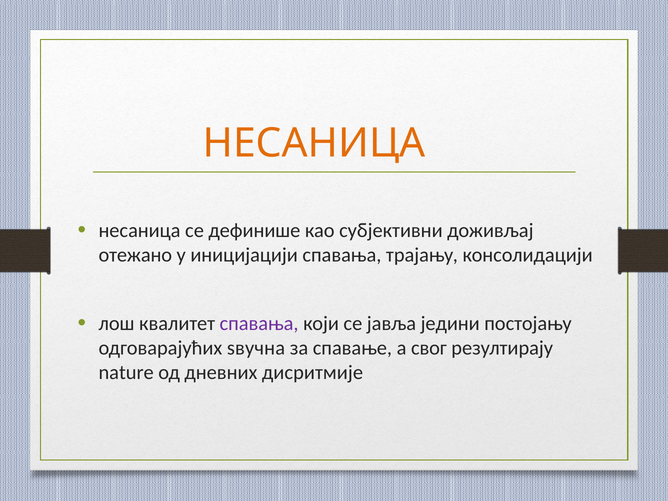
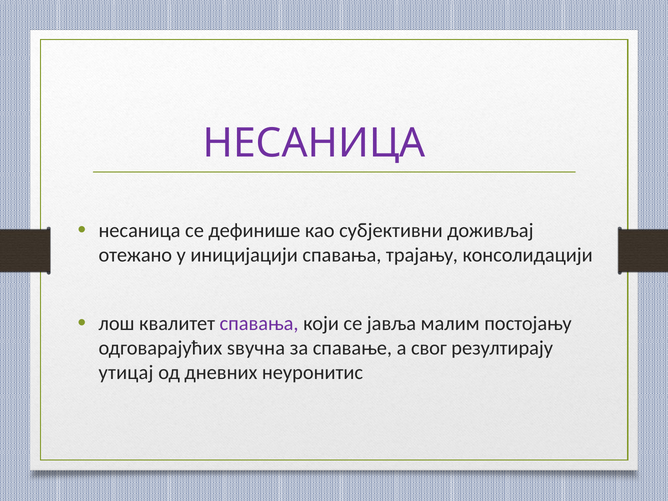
НЕСАНИЦА at (314, 143) colour: orange -> purple
једини: једини -> малим
nature: nature -> утицај
дисритмиje: дисритмиje -> неуронитис
